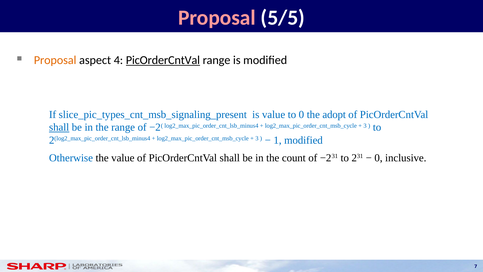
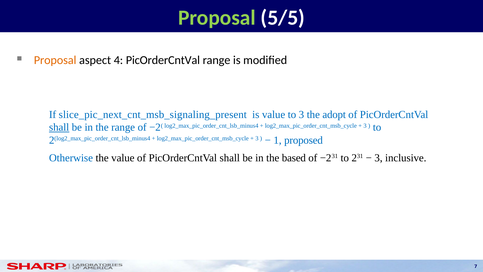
Proposal at (217, 18) colour: pink -> light green
PicOrderCntVal at (163, 60) underline: present -> none
slice_pic_types_cnt_msb_signaling_present: slice_pic_types_cnt_msb_signaling_present -> slice_pic_next_cnt_msb_signaling_present
to 0: 0 -> 3
1 modified: modified -> proposed
count: count -> based
0 at (378, 158): 0 -> 3
